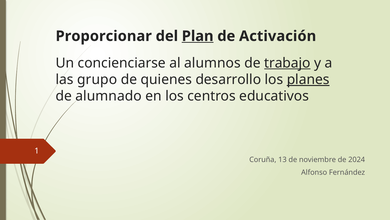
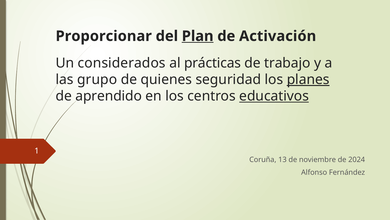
concienciarse: concienciarse -> considerados
alumnos: alumnos -> prácticas
trabajo underline: present -> none
desarrollo: desarrollo -> seguridad
alumnado: alumnado -> aprendido
educativos underline: none -> present
